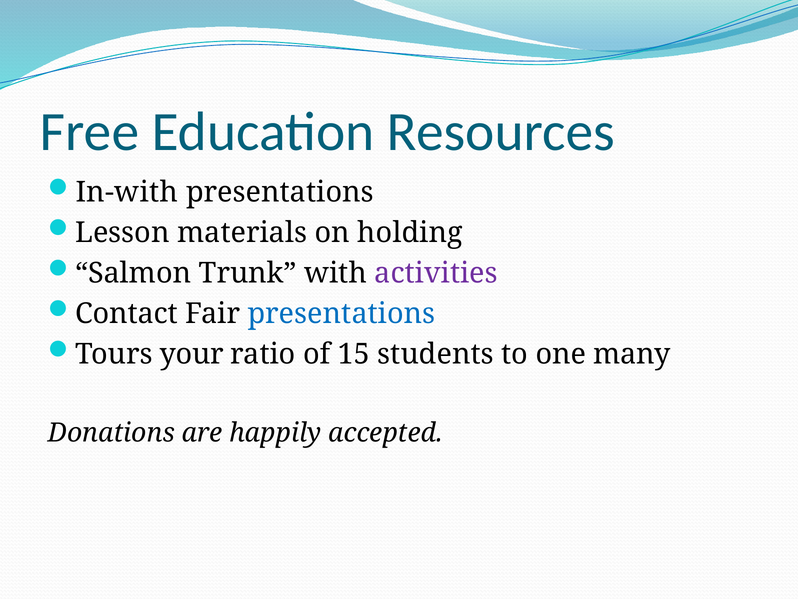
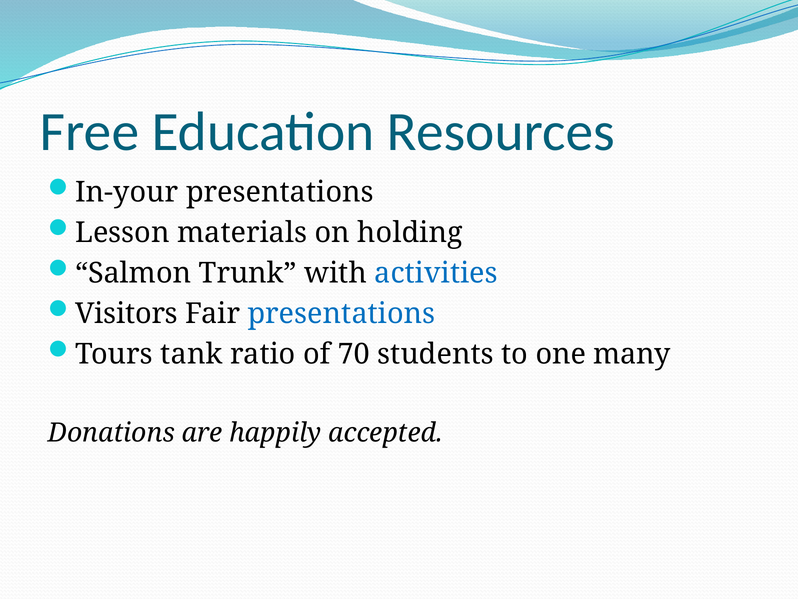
In-with: In-with -> In-your
activities colour: purple -> blue
Contact: Contact -> Visitors
your: your -> tank
15: 15 -> 70
